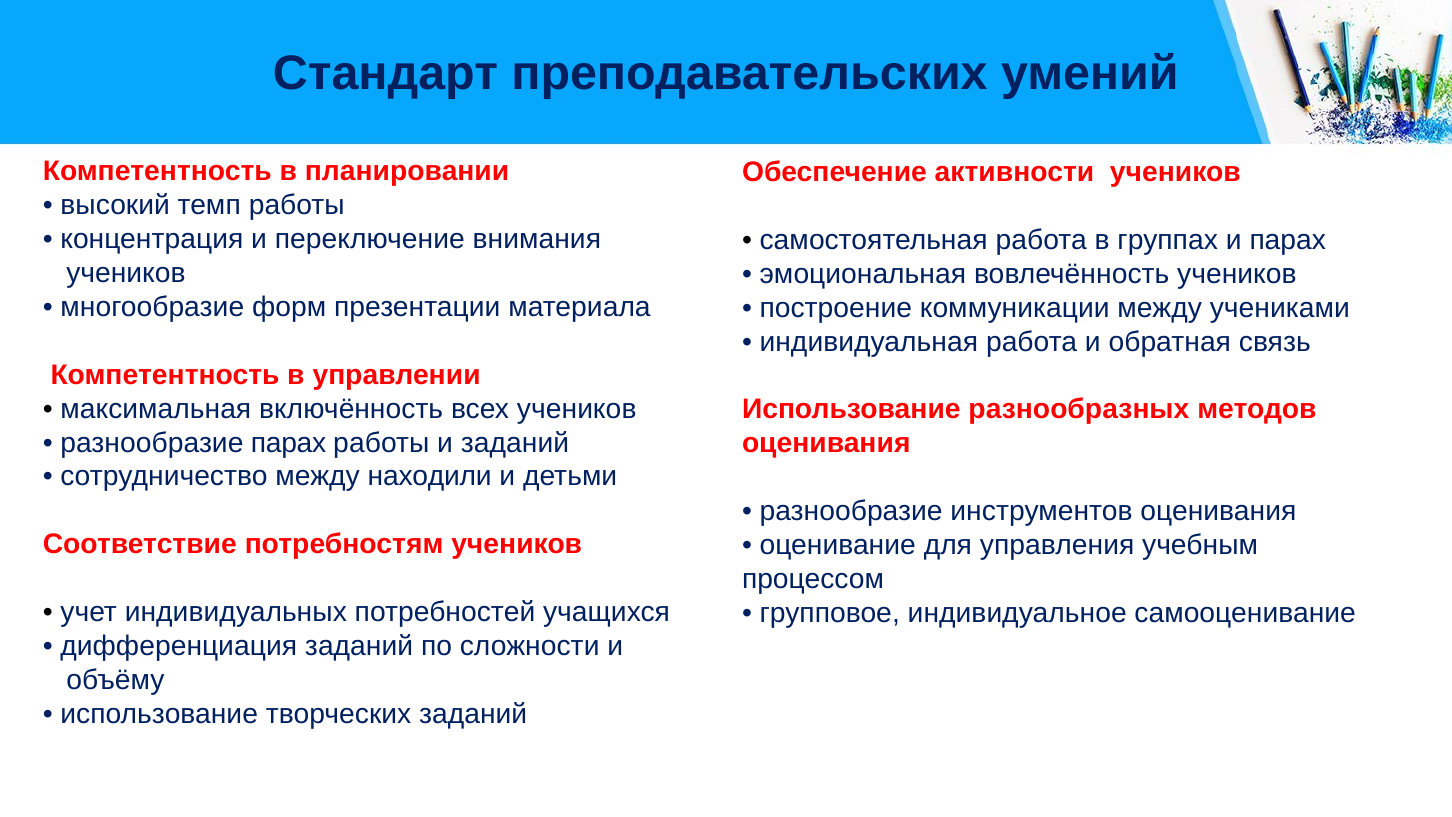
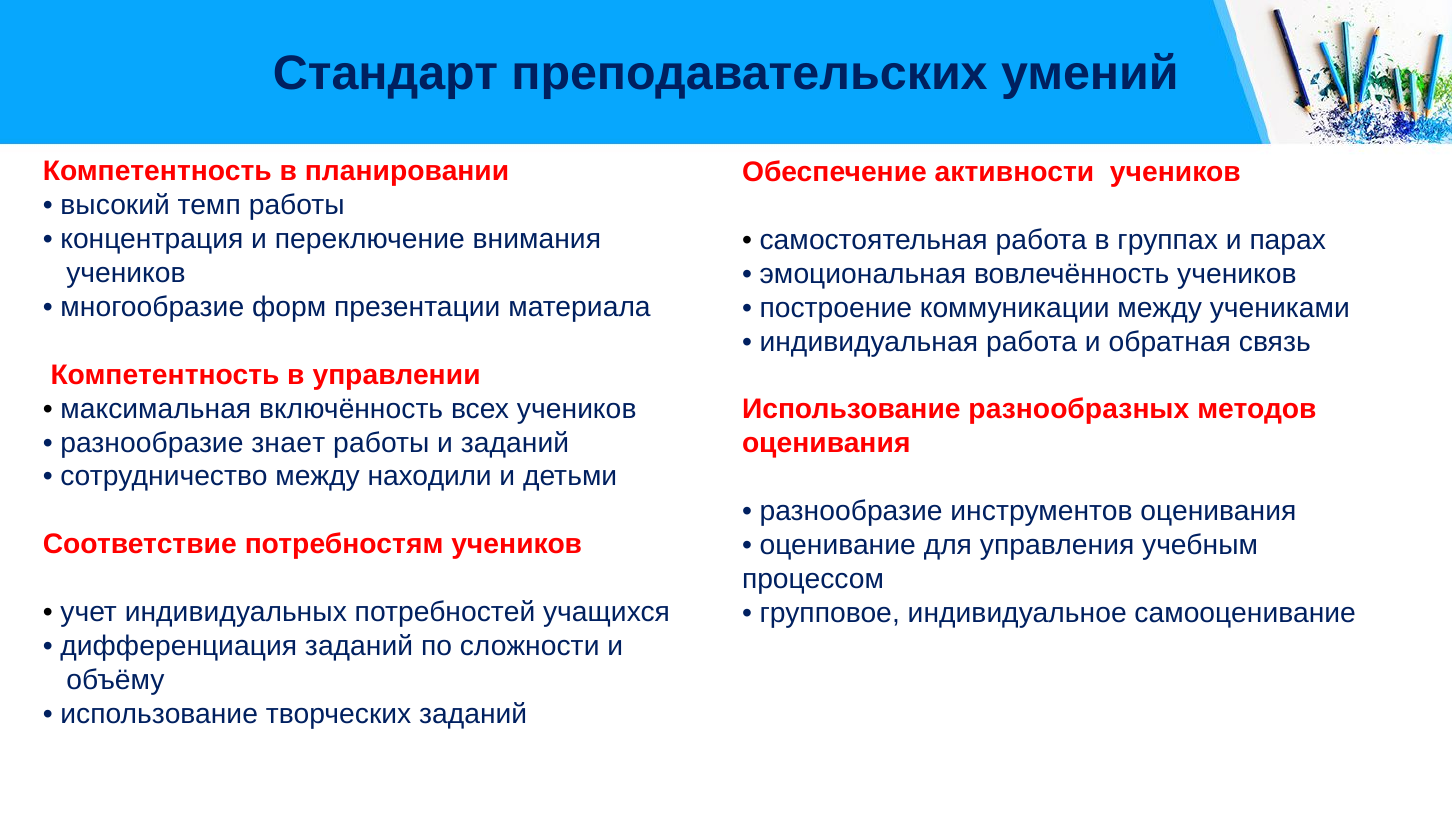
разнообразие парах: парах -> знает
